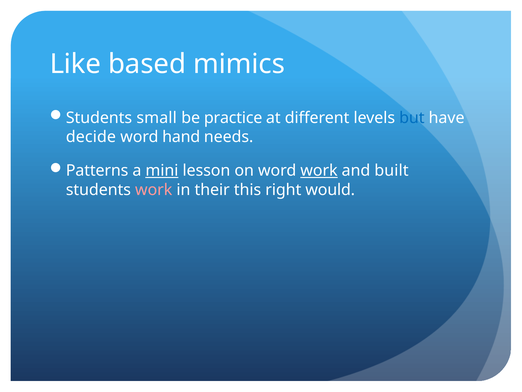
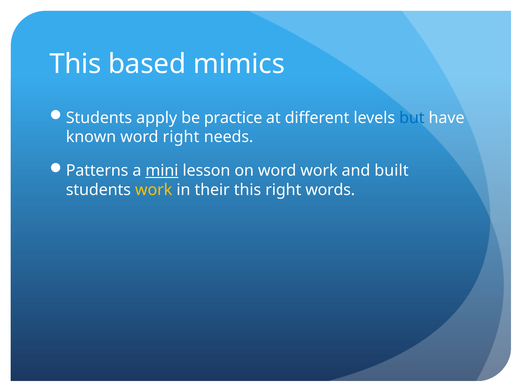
Like at (75, 64): Like -> This
small: small -> apply
decide: decide -> known
word hand: hand -> right
work at (319, 170) underline: present -> none
work at (154, 190) colour: pink -> yellow
would: would -> words
